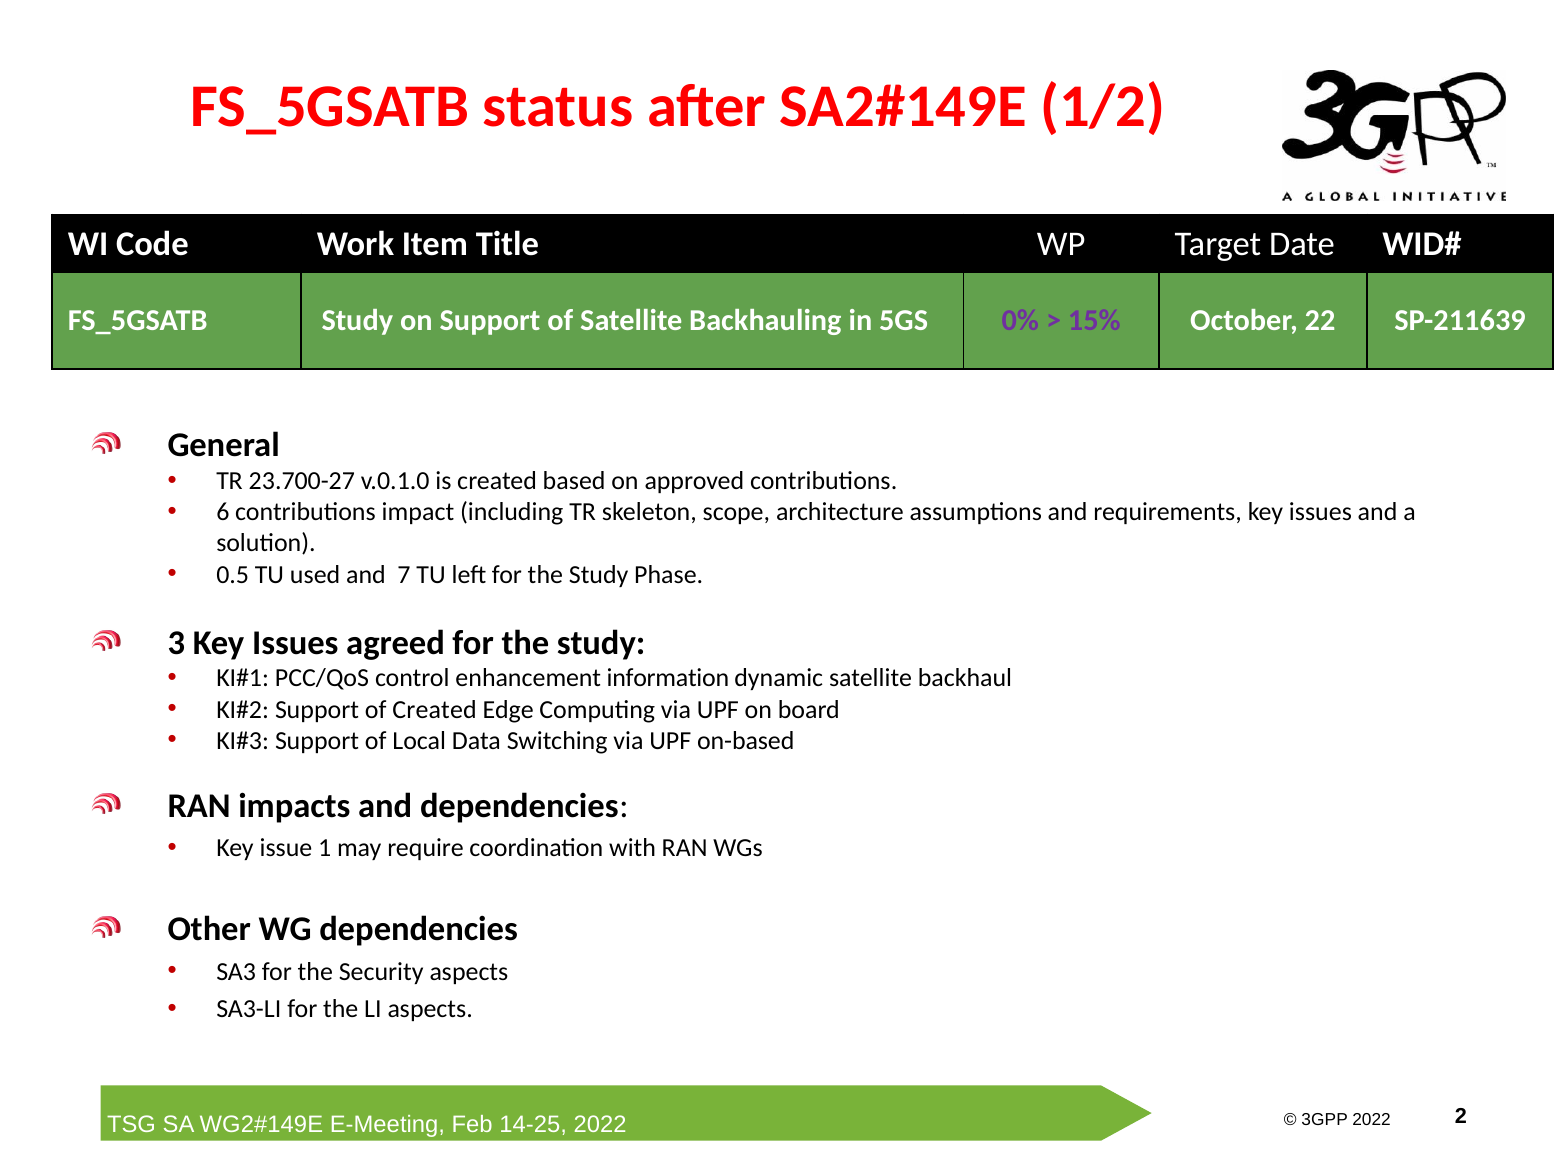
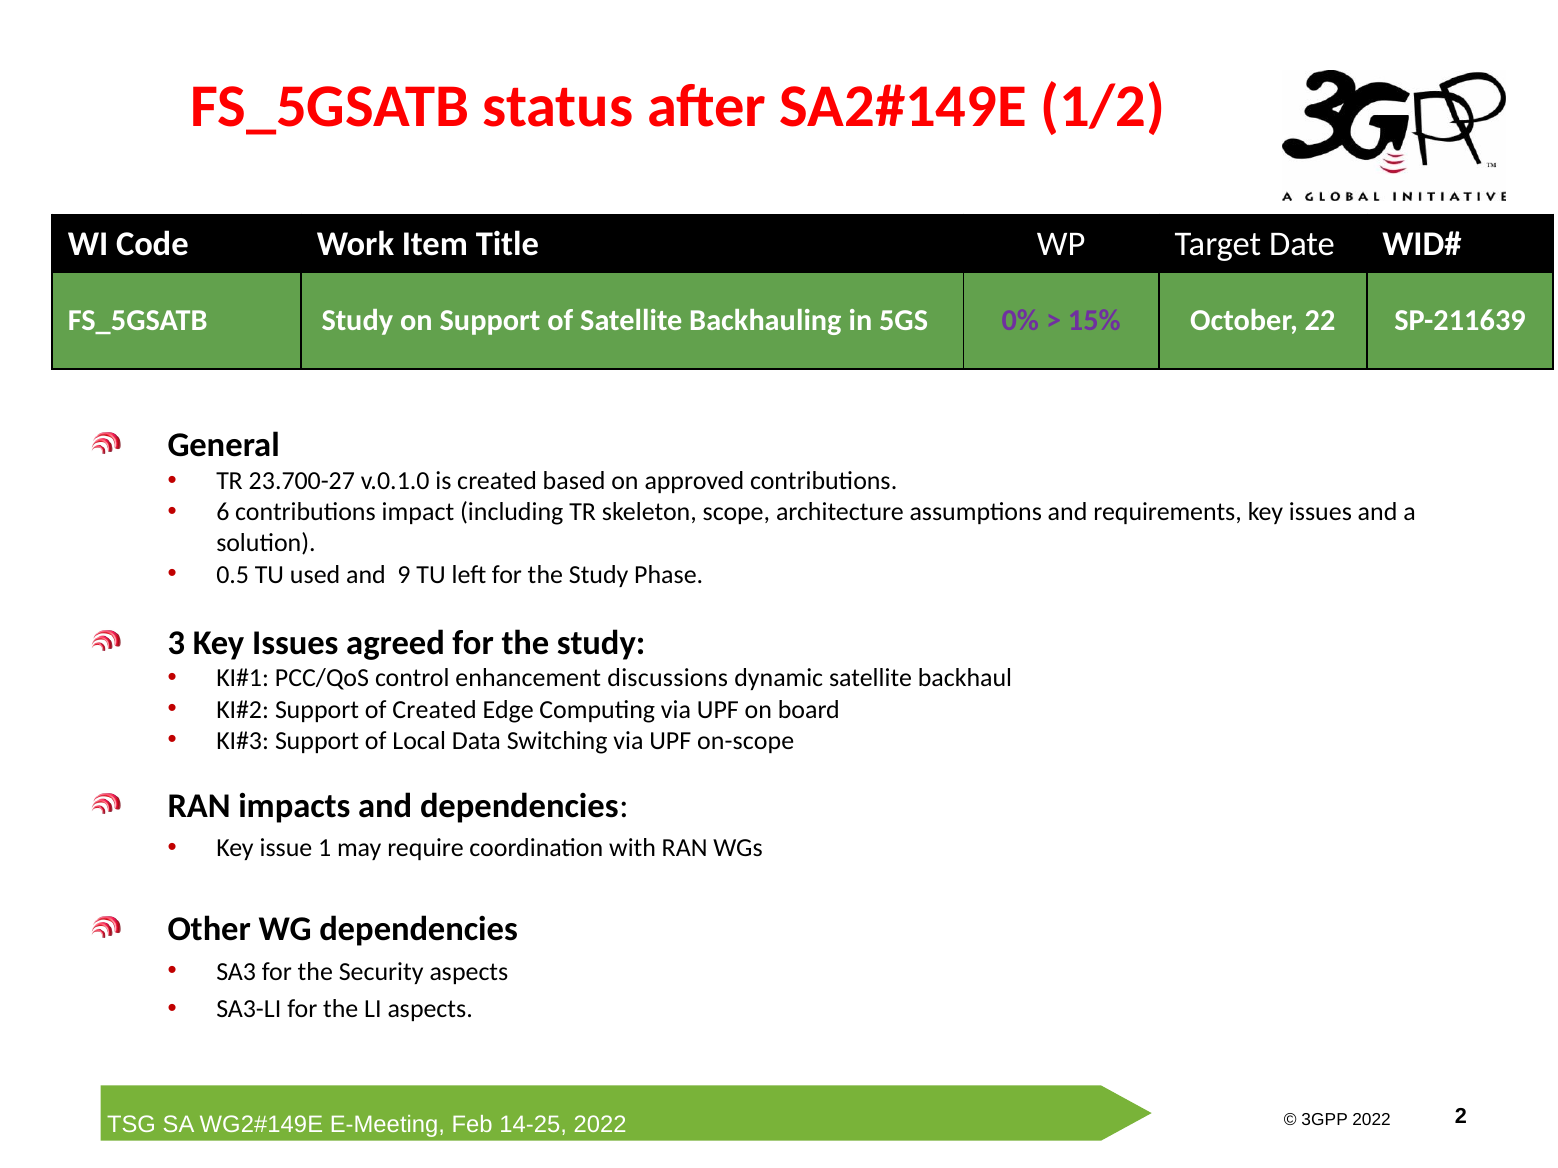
7: 7 -> 9
information: information -> discussions
on-based: on-based -> on-scope
